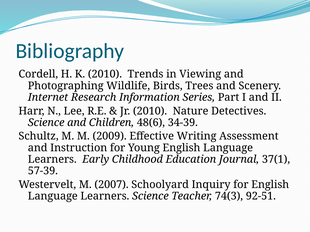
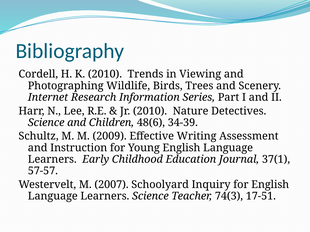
57-39: 57-39 -> 57-57
92-51: 92-51 -> 17-51
